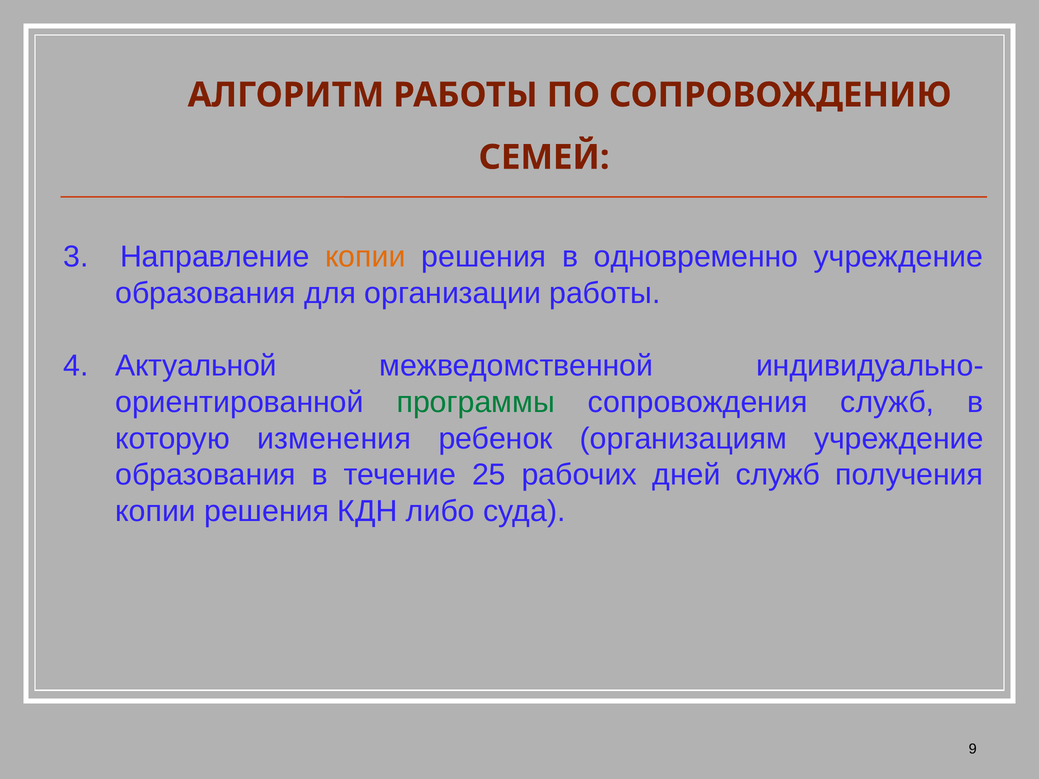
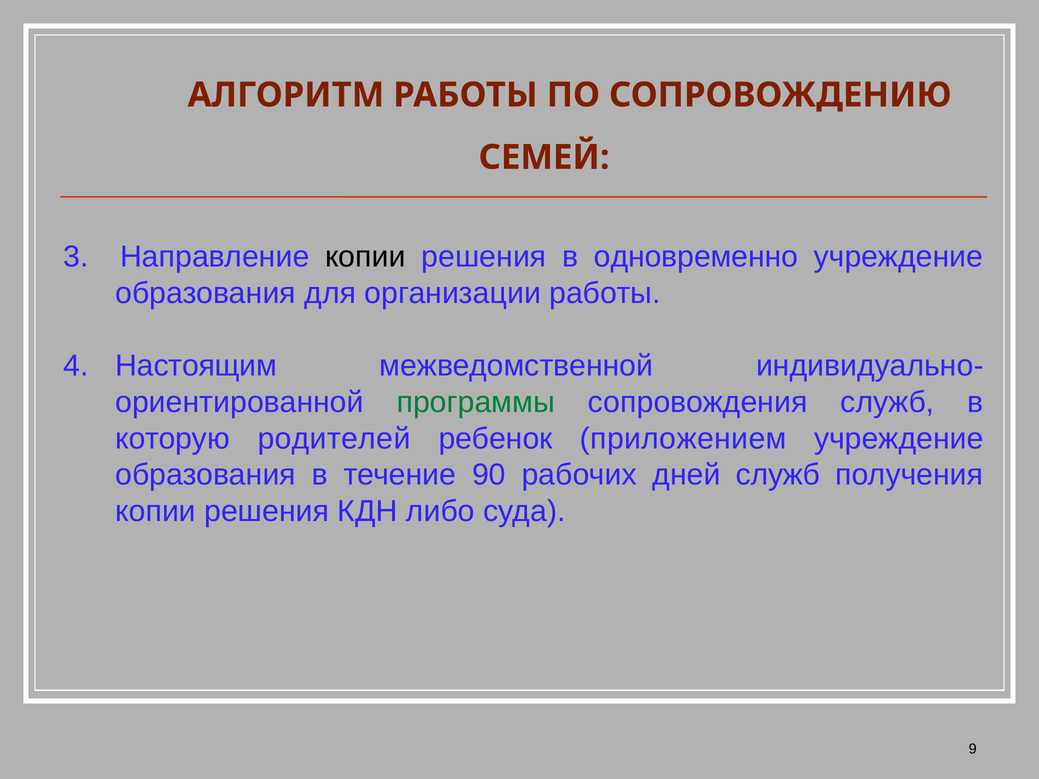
копии at (365, 257) colour: orange -> black
Актуальной: Актуальной -> Настоящим
изменения: изменения -> родителей
организациям: организациям -> приложением
25: 25 -> 90
